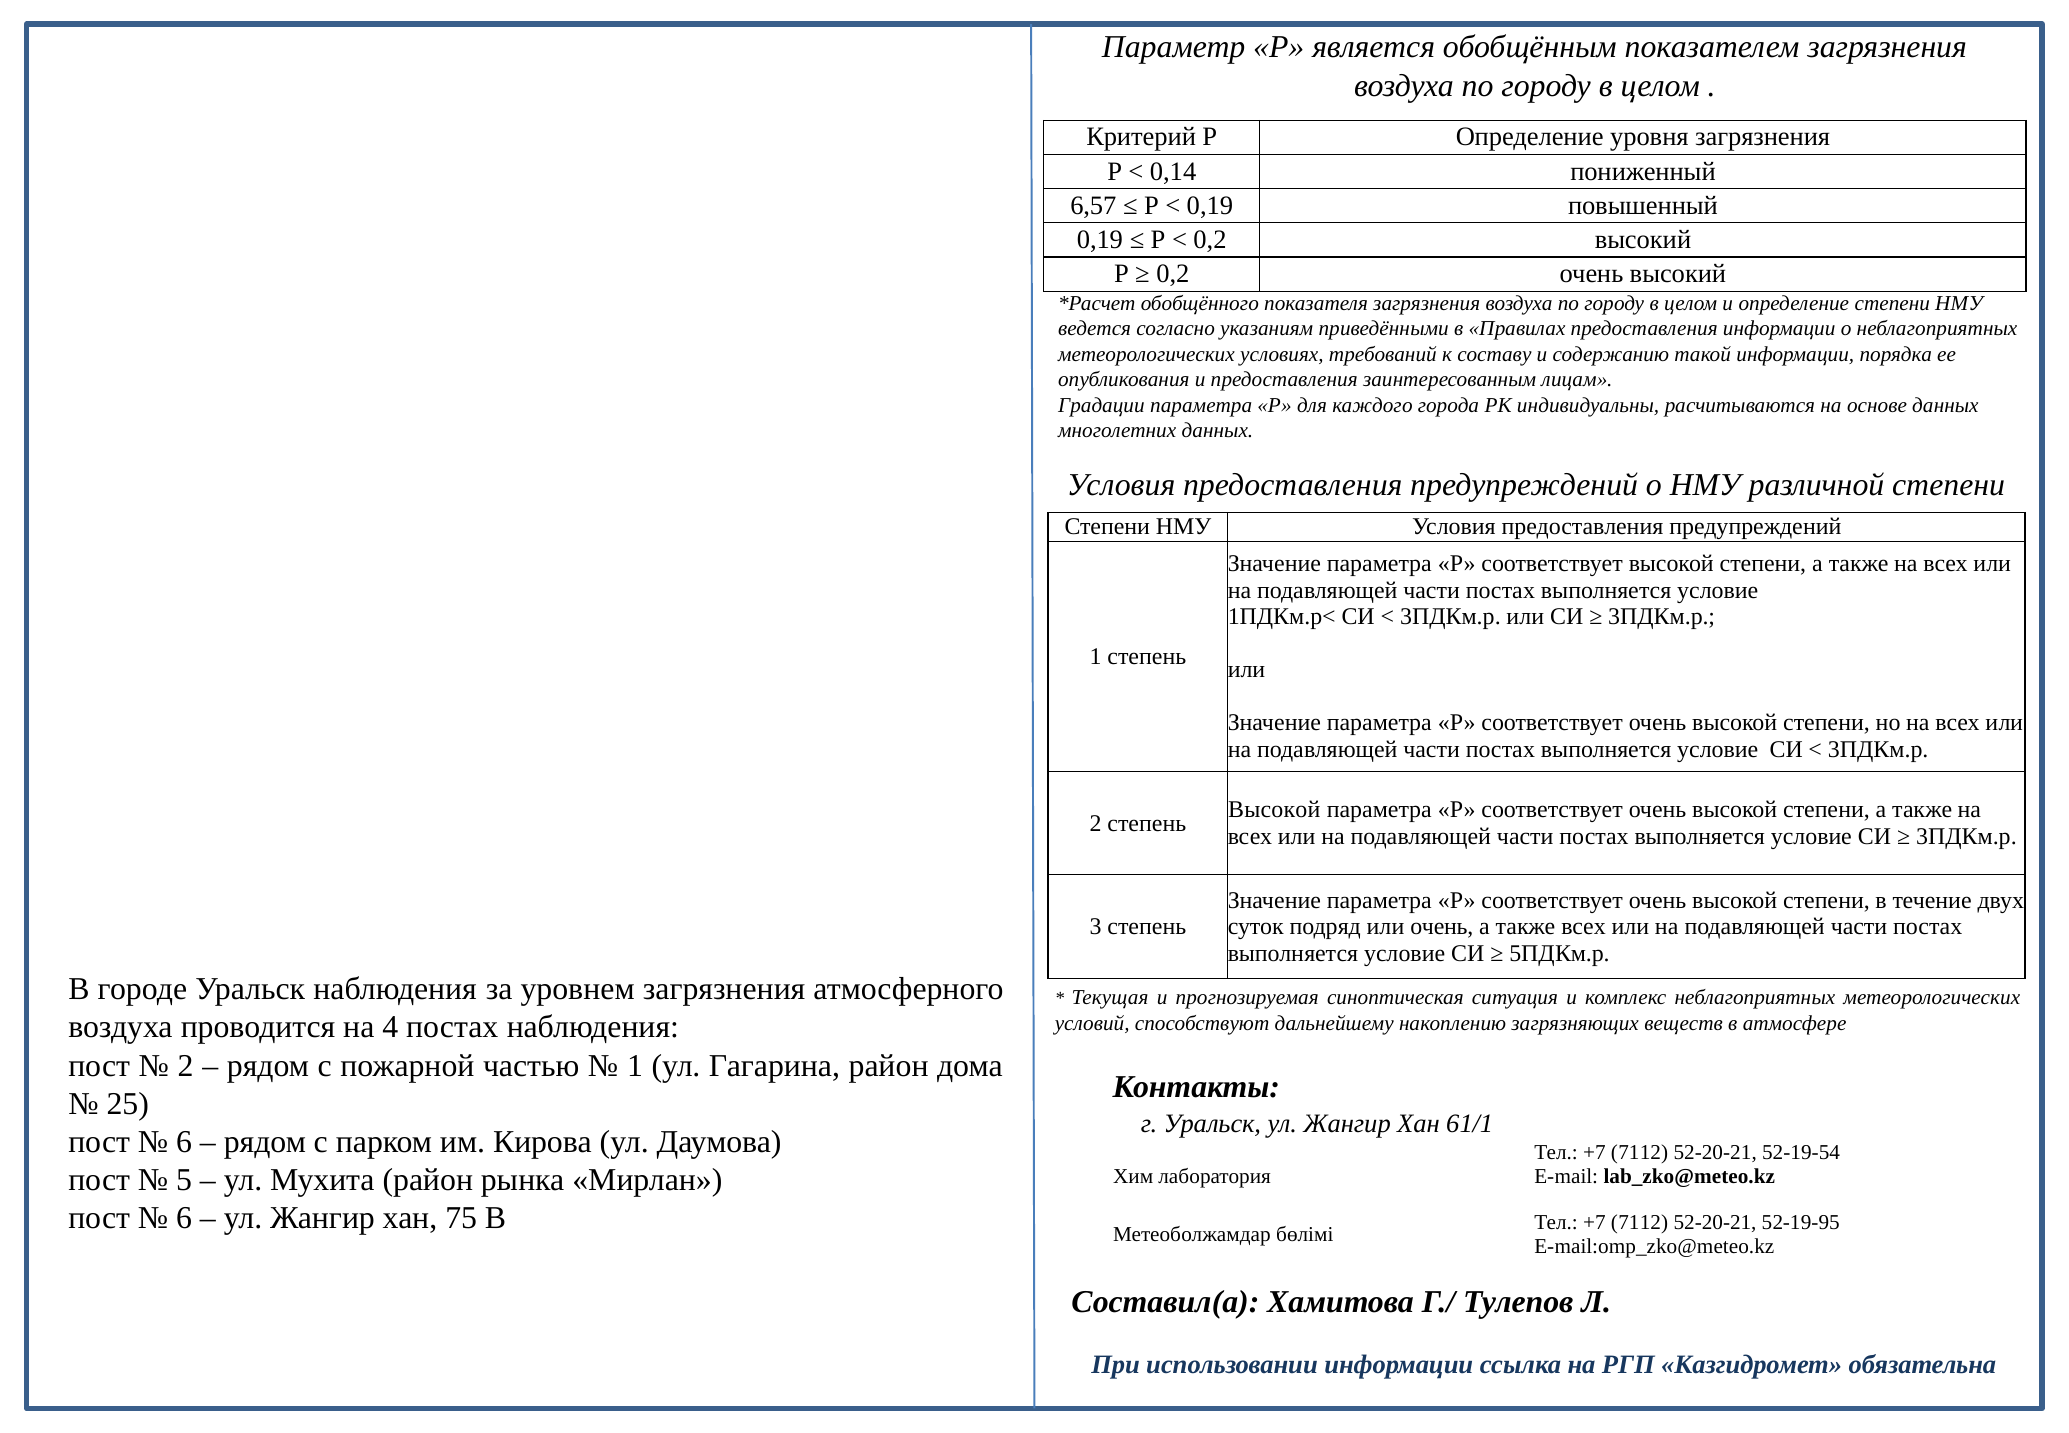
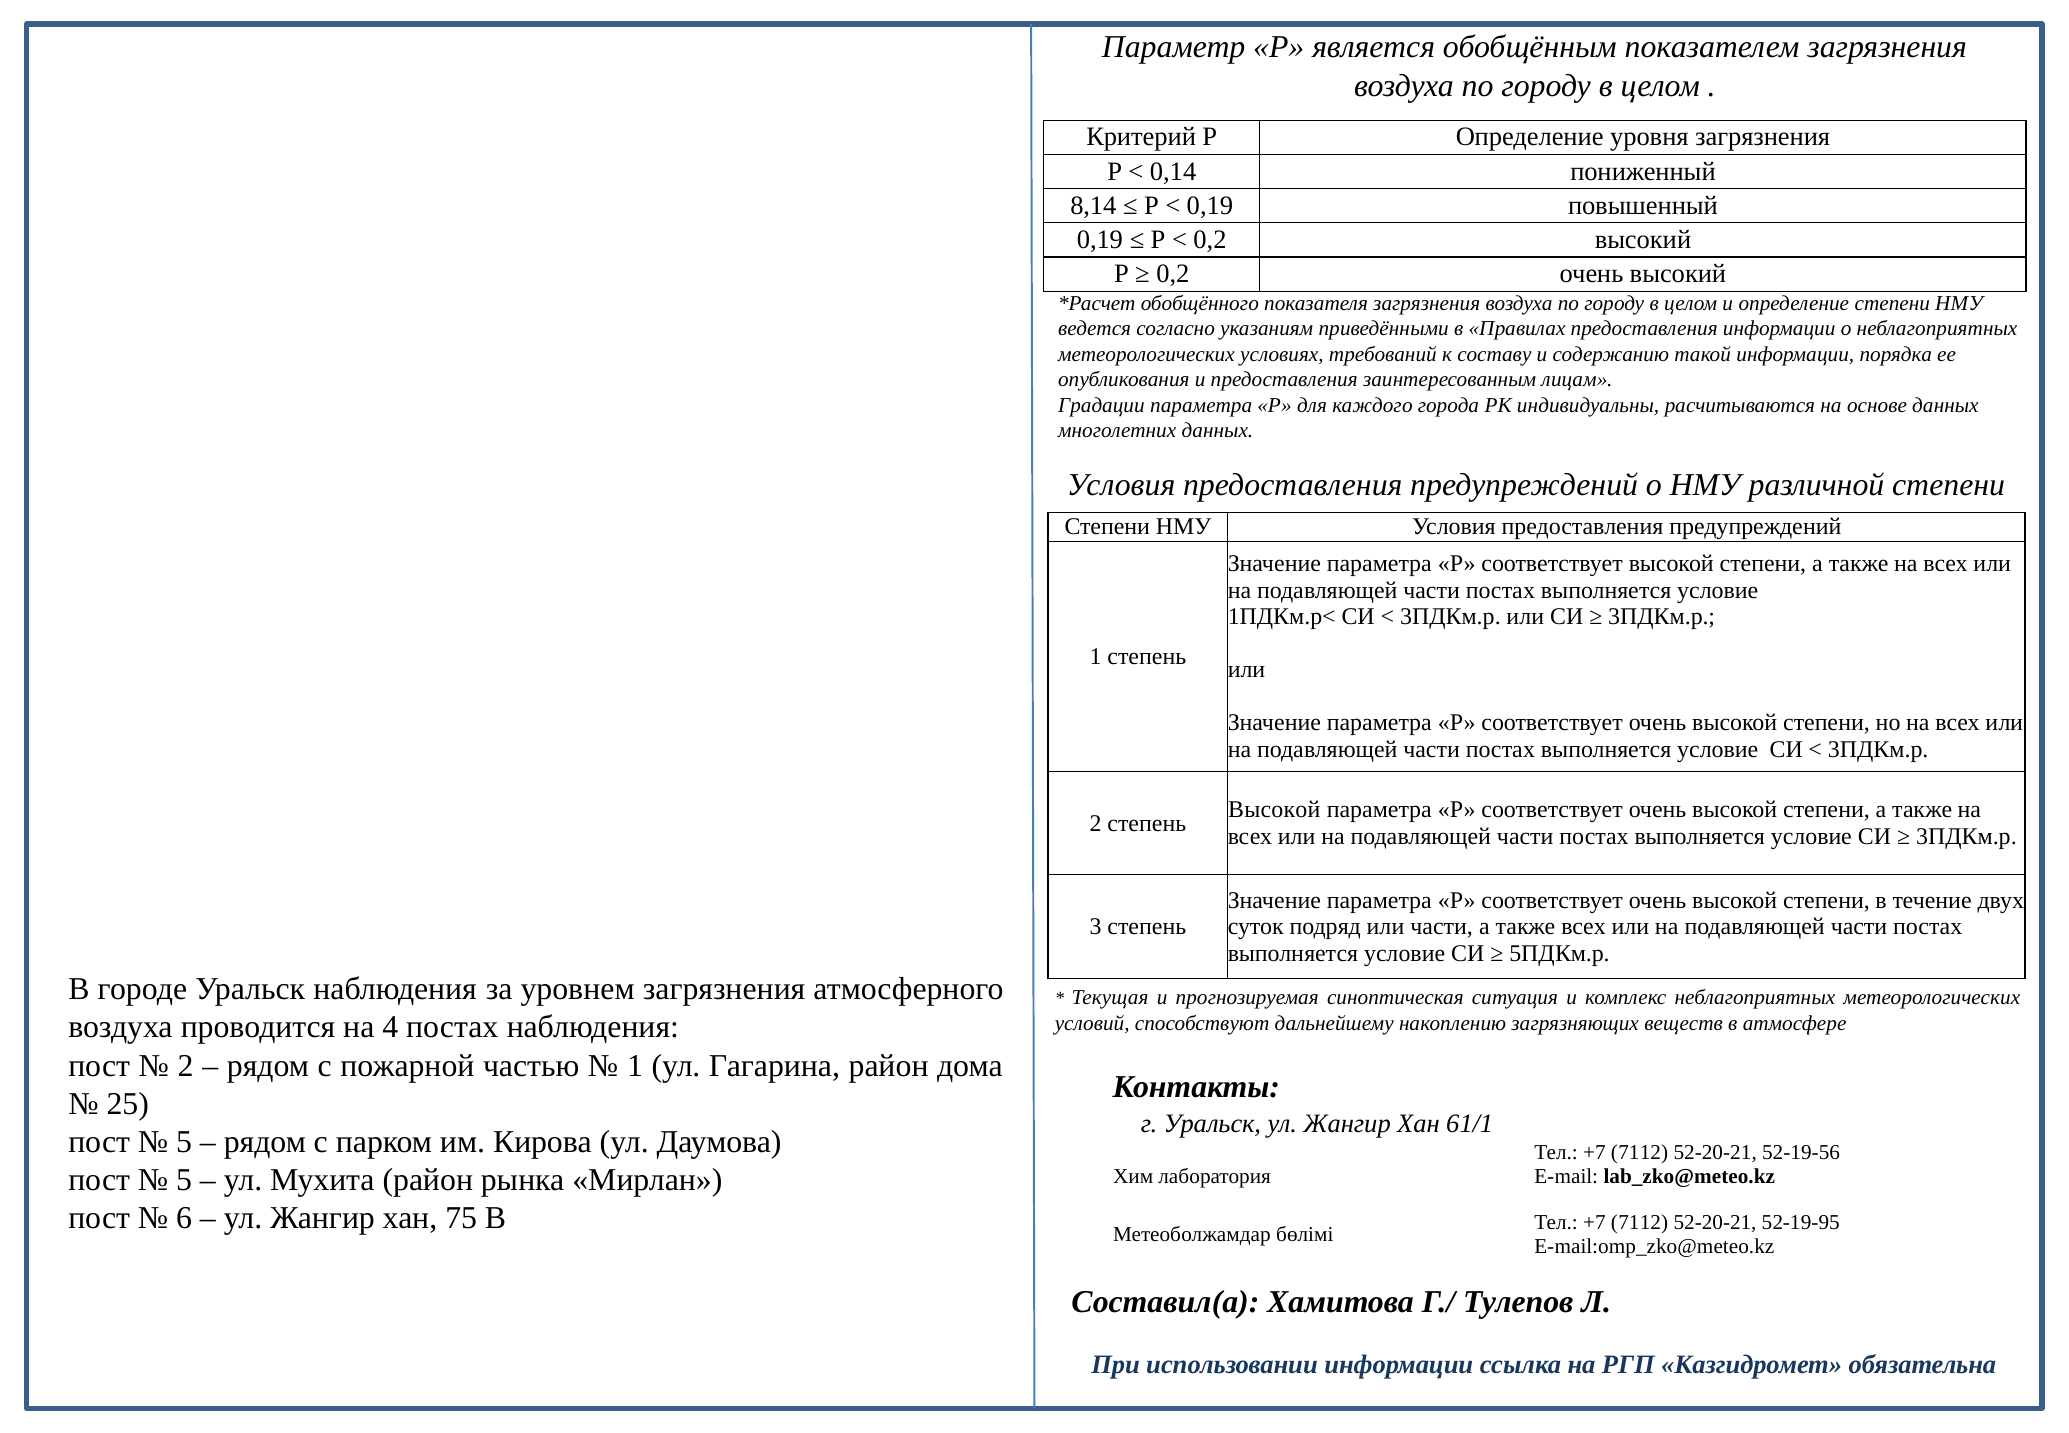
6,57: 6,57 -> 8,14
или очень: очень -> части
6 at (184, 1142): 6 -> 5
52-19-54: 52-19-54 -> 52-19-56
